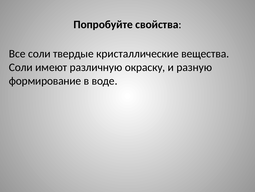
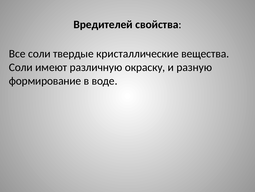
Попробуйте: Попробуйте -> Вредителей
